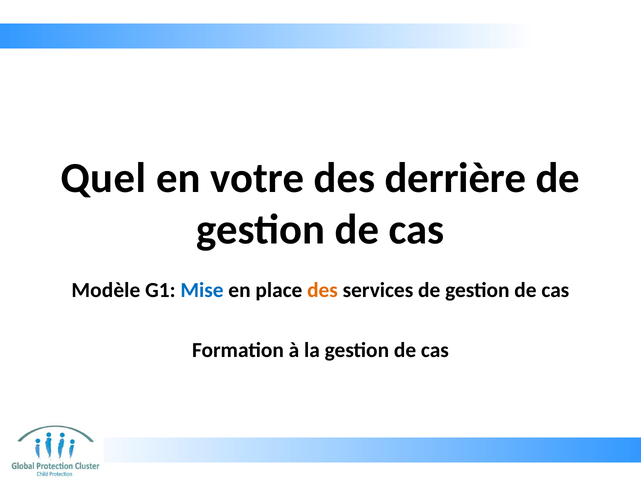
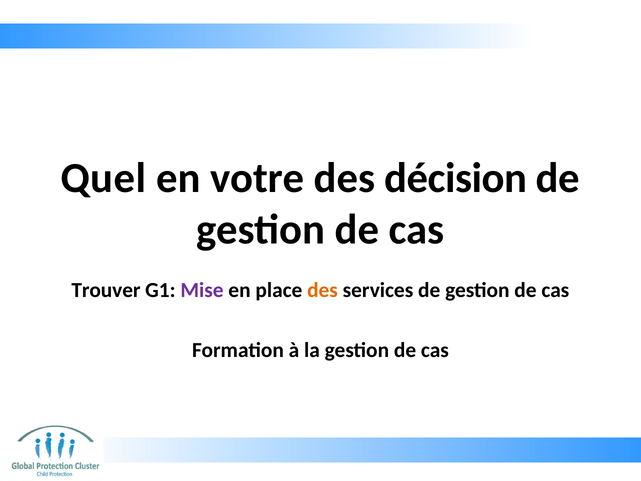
derrière: derrière -> décision
Modèle: Modèle -> Trouver
Mise colour: blue -> purple
